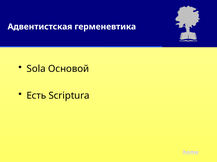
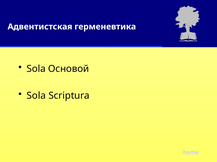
Есть at (36, 96): Есть -> Sola
